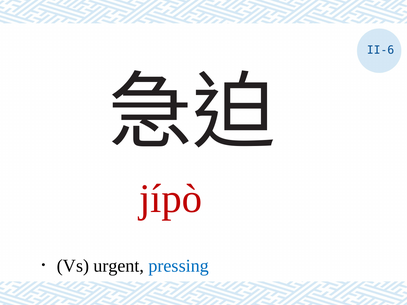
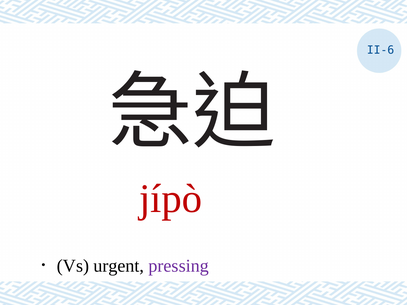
pressing colour: blue -> purple
